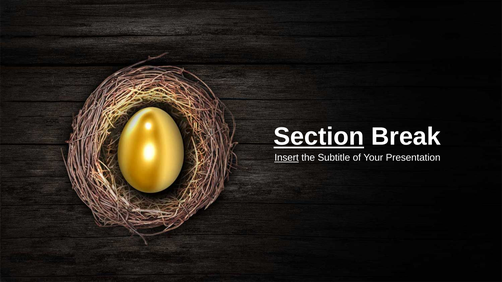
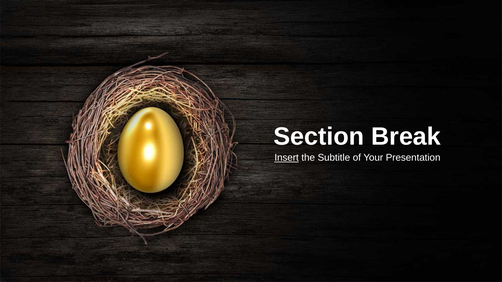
Section underline: present -> none
